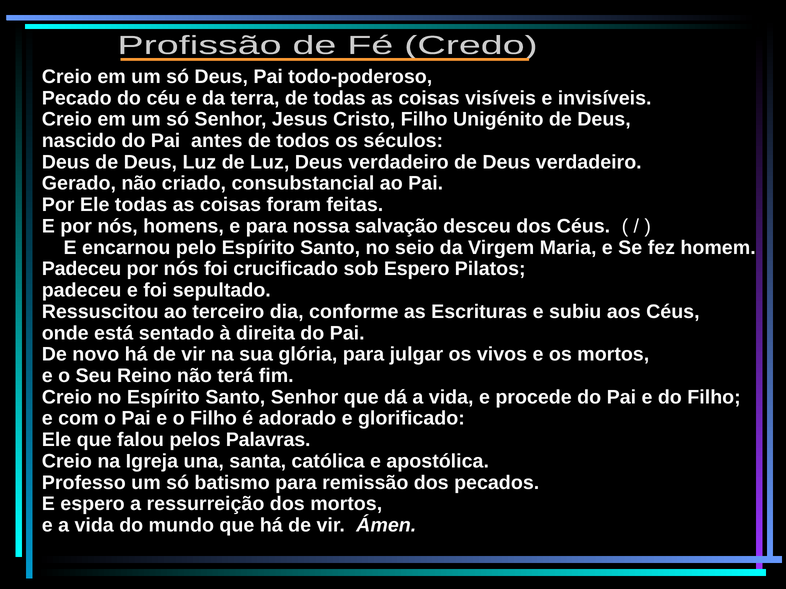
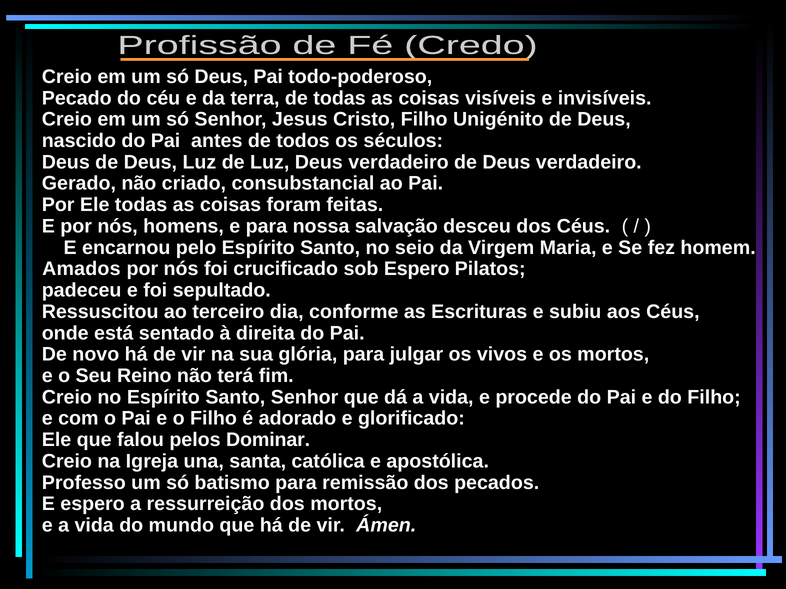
Padeceu at (82, 269): Padeceu -> Amados
Palavras: Palavras -> Dominar
